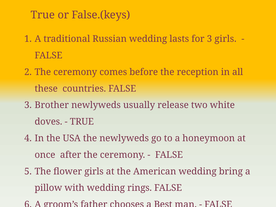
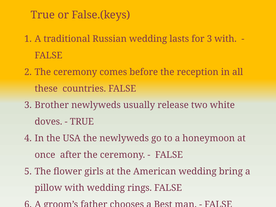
3 girls: girls -> with
